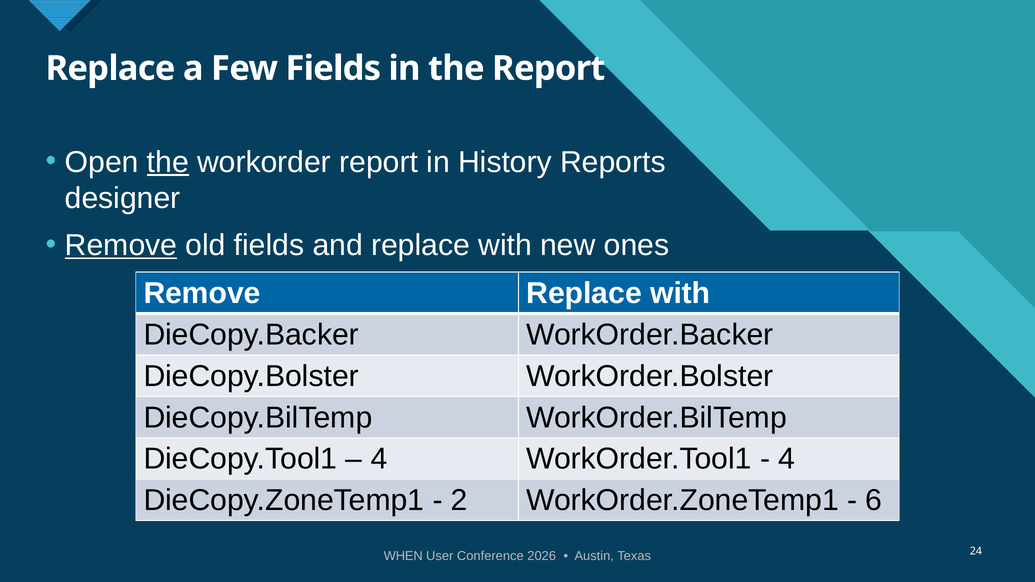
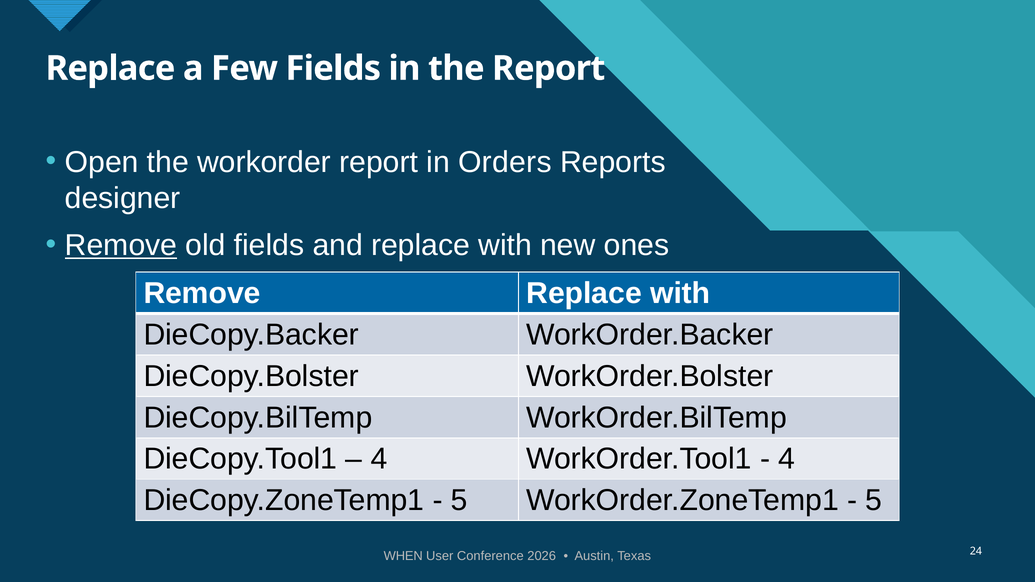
the at (168, 162) underline: present -> none
History: History -> Orders
2 at (459, 501): 2 -> 5
6 at (874, 501): 6 -> 5
